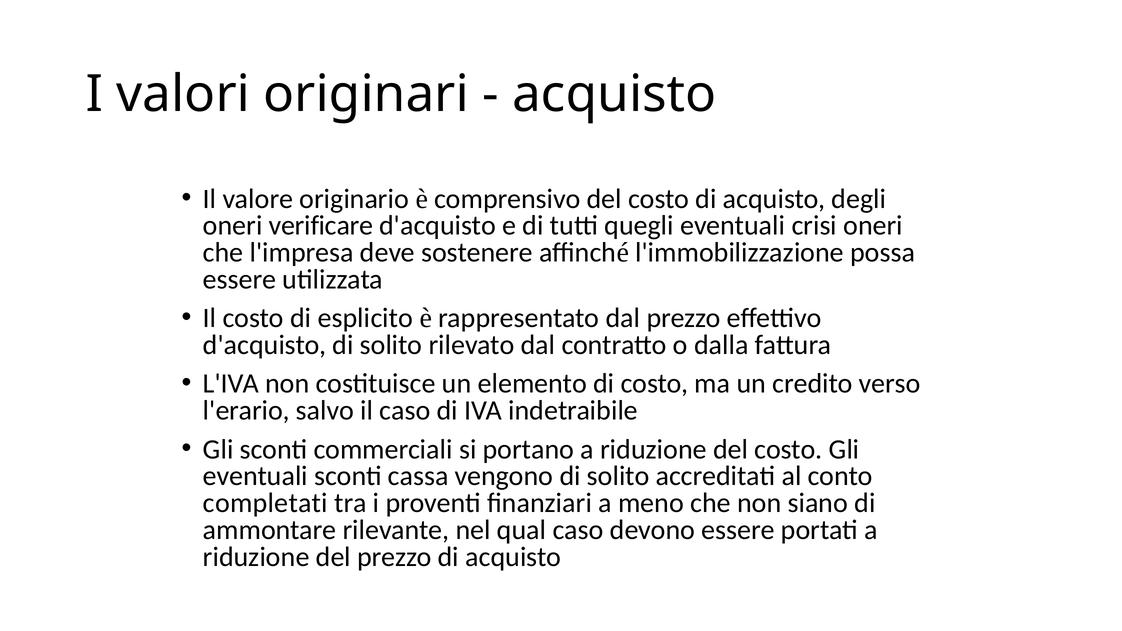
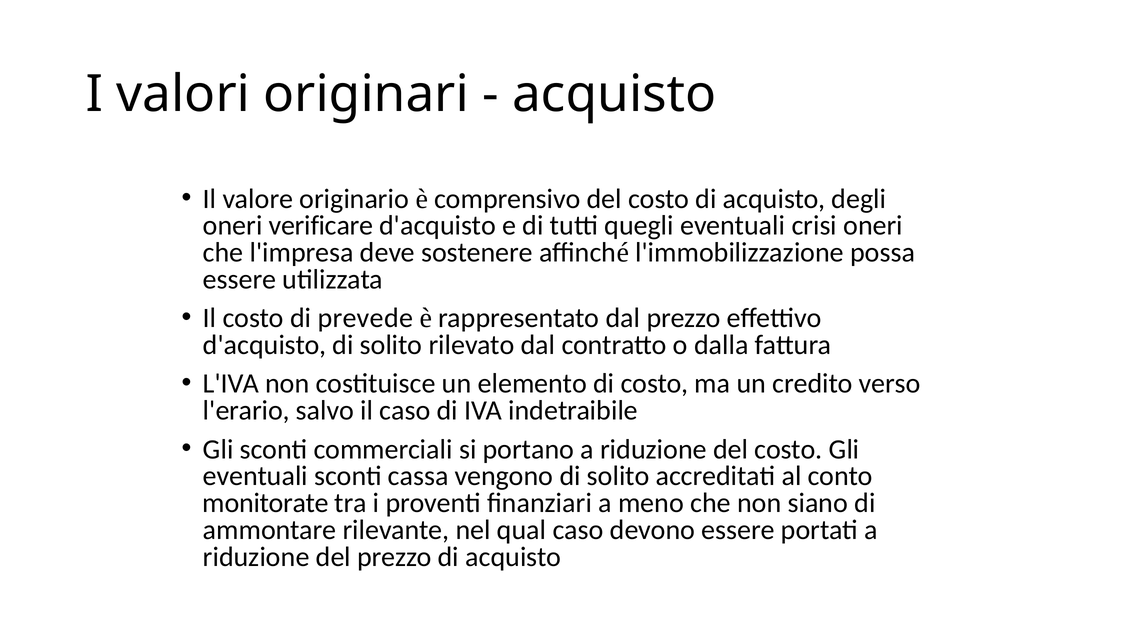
esplicito: esplicito -> prevede
completati: completati -> monitorate
